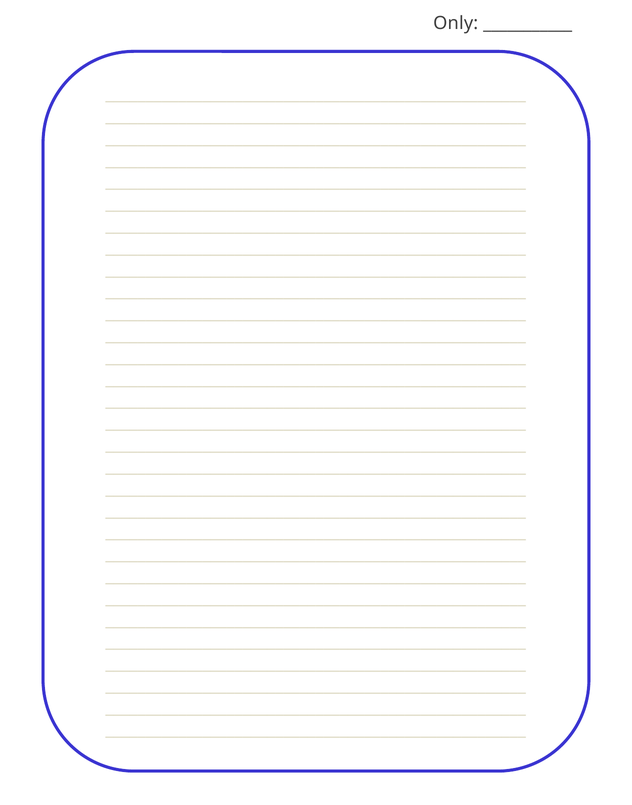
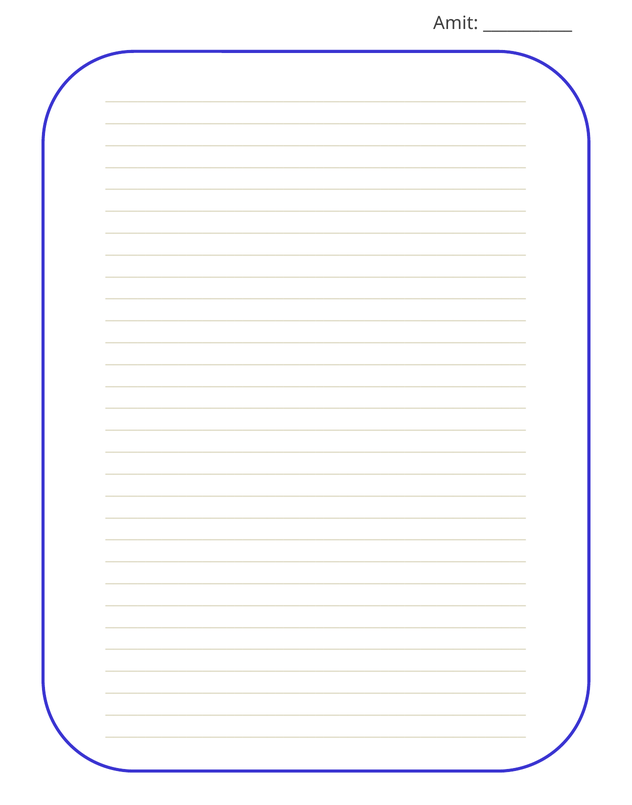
Only: Only -> Amit
